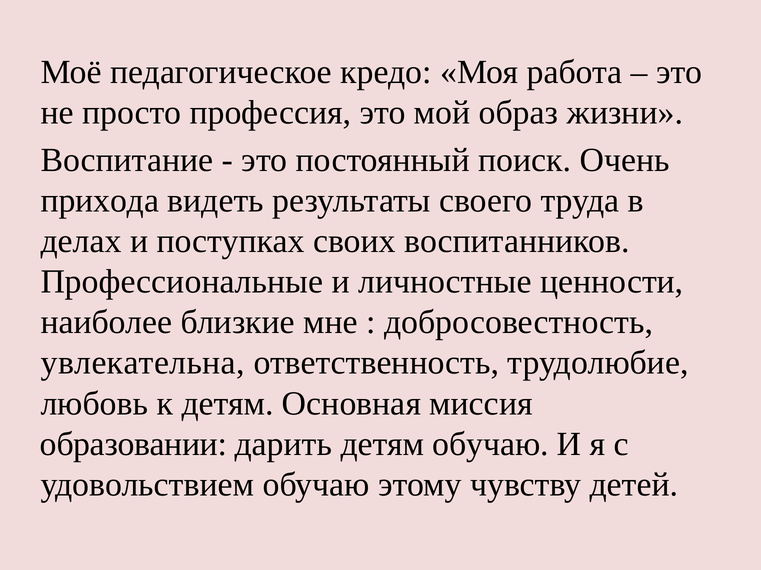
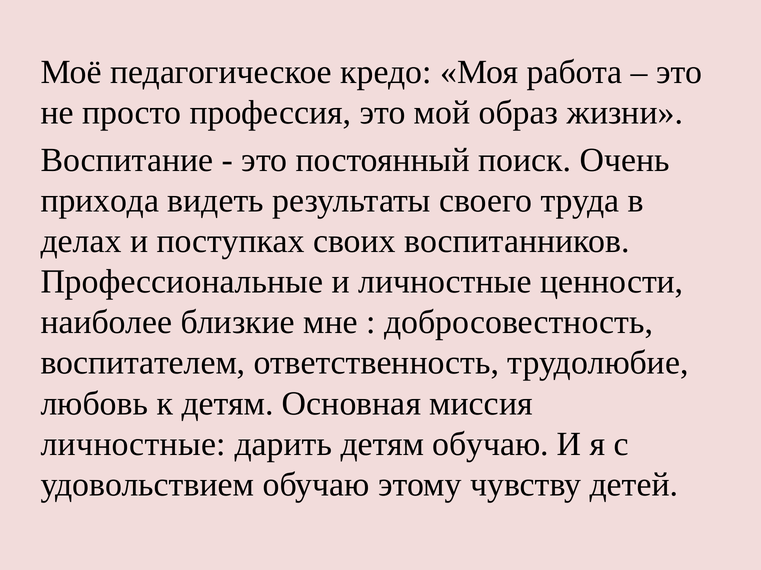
увлекательна: увлекательна -> воспитателем
образовании at (134, 445): образовании -> личностные
